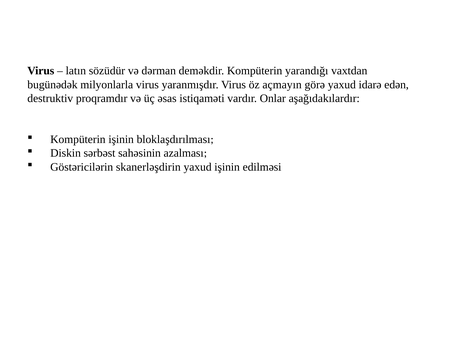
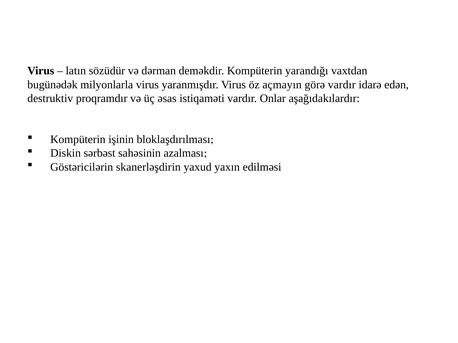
görə yaxud: yaxud -> vardır
yaxud işinin: işinin -> yaxın
